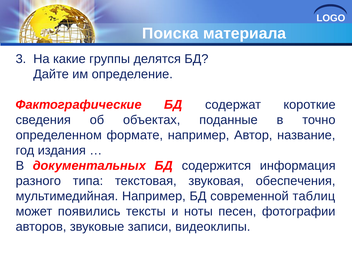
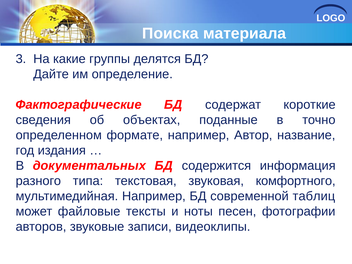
обеспечения: обеспечения -> комфортного
появились: появились -> файловые
